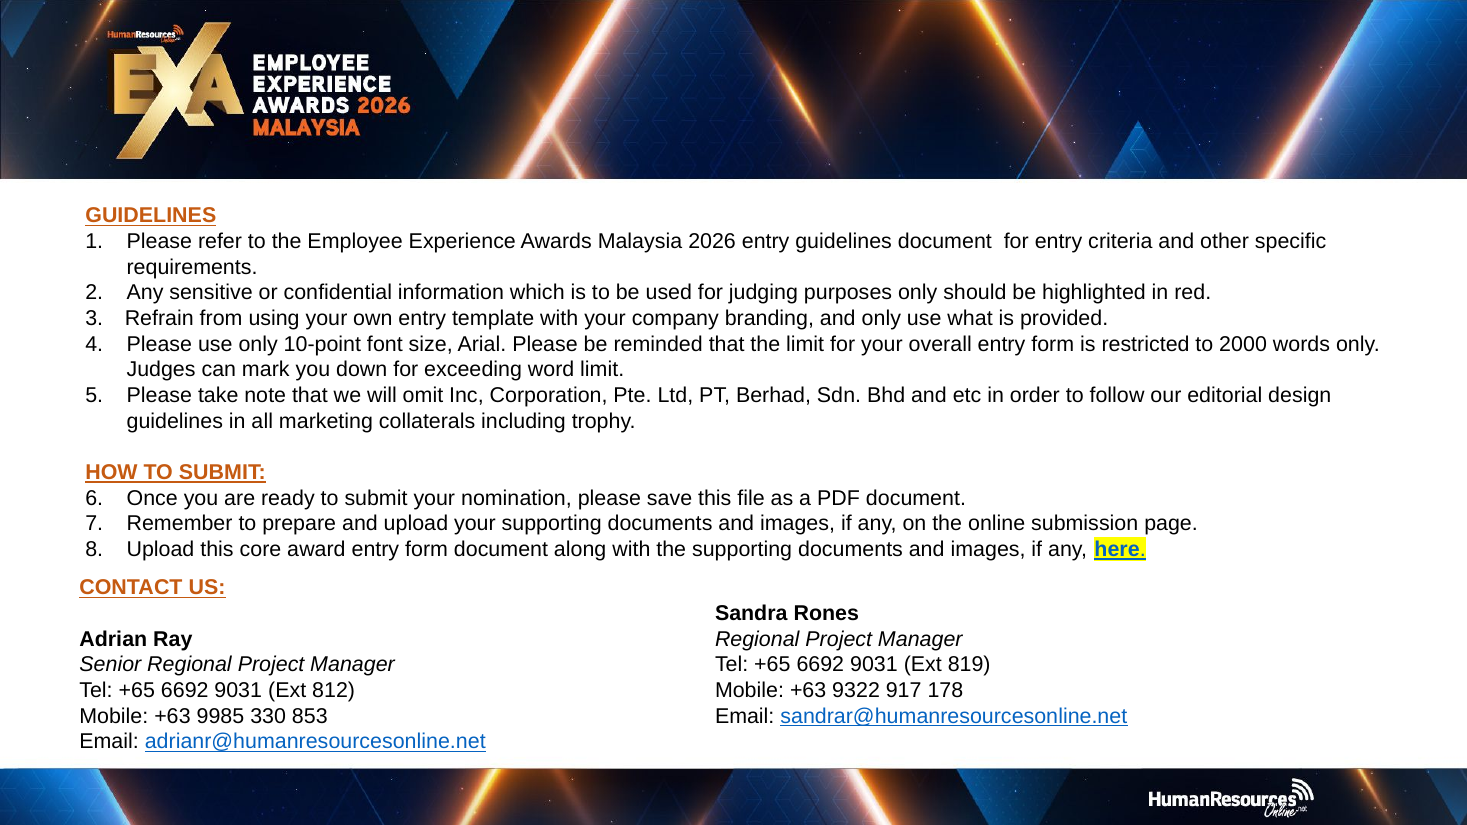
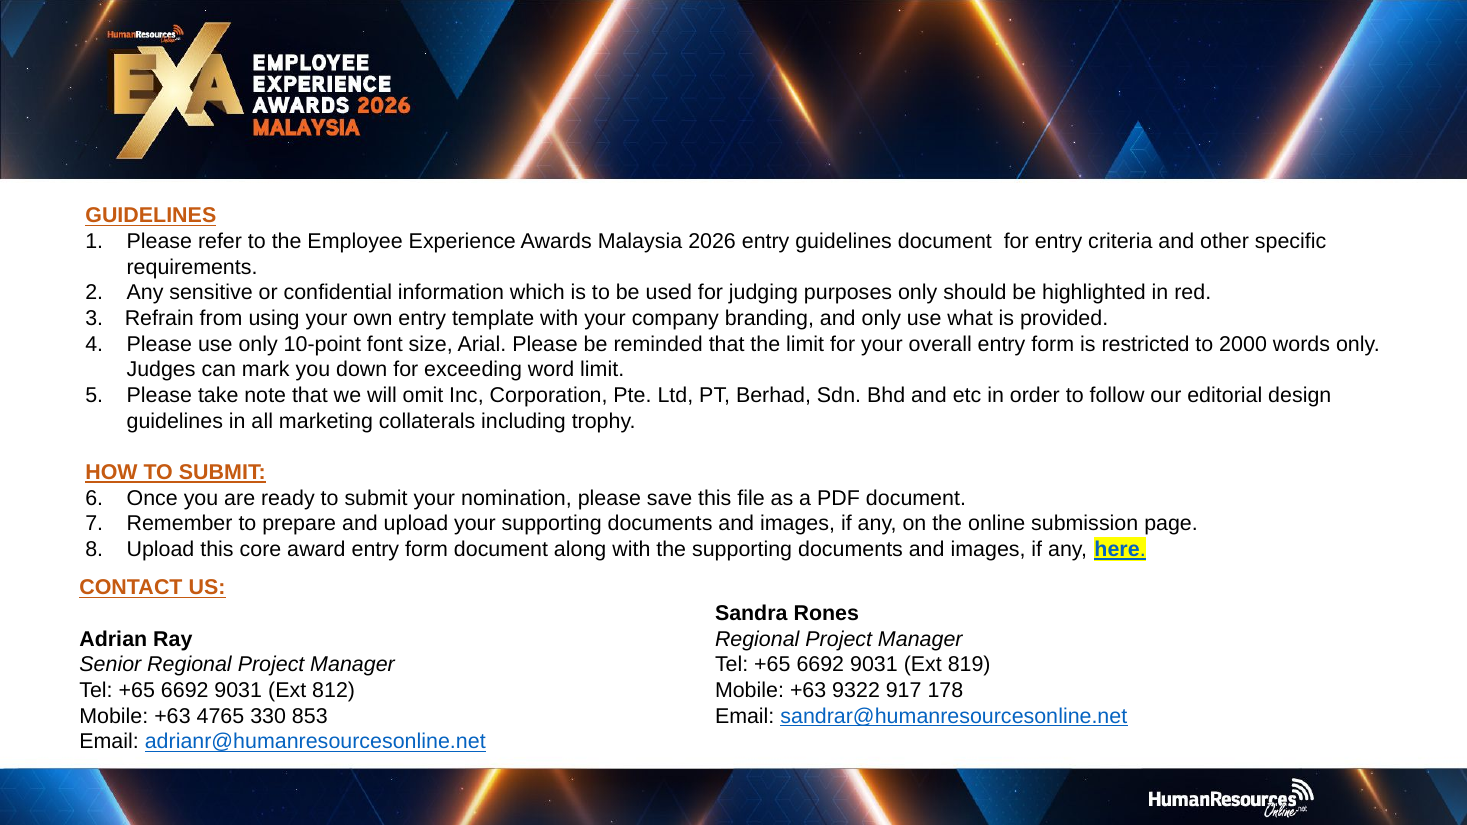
9985: 9985 -> 4765
